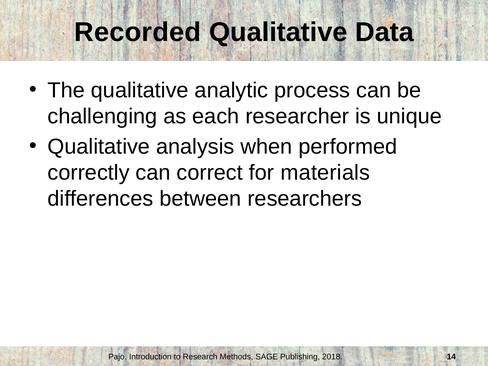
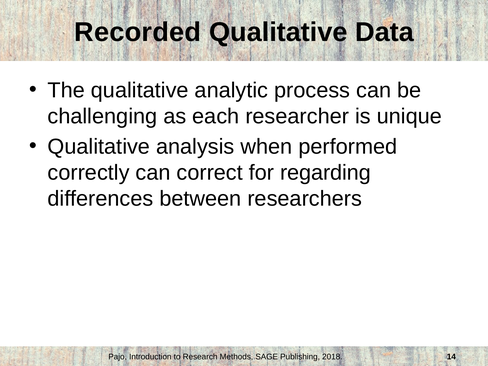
materials: materials -> regarding
